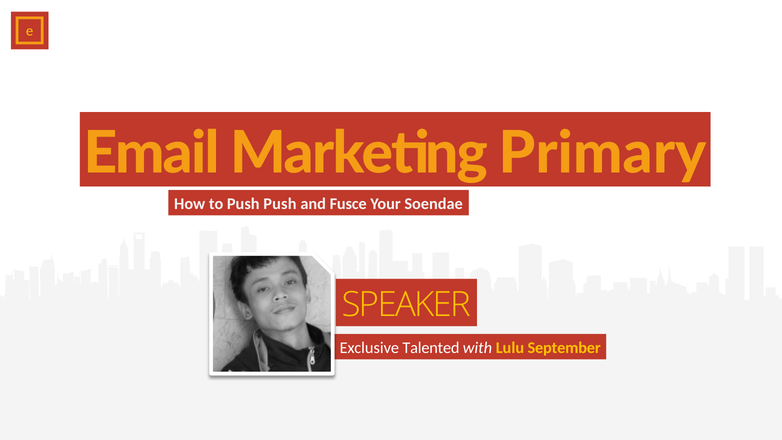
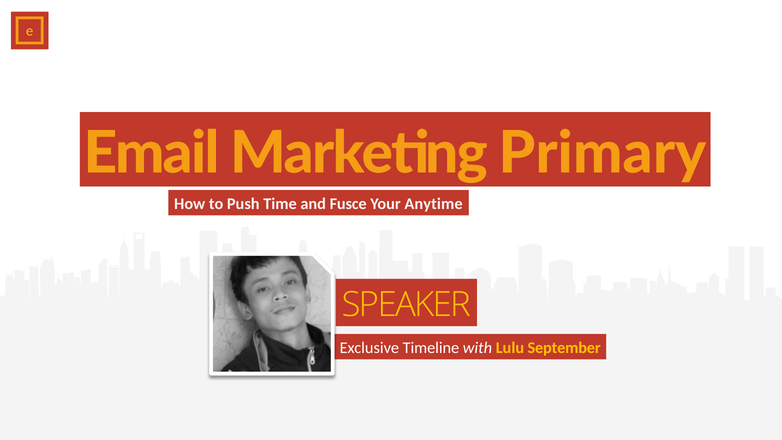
Push Push: Push -> Time
Soendae: Soendae -> Anytime
Talented: Talented -> Timeline
